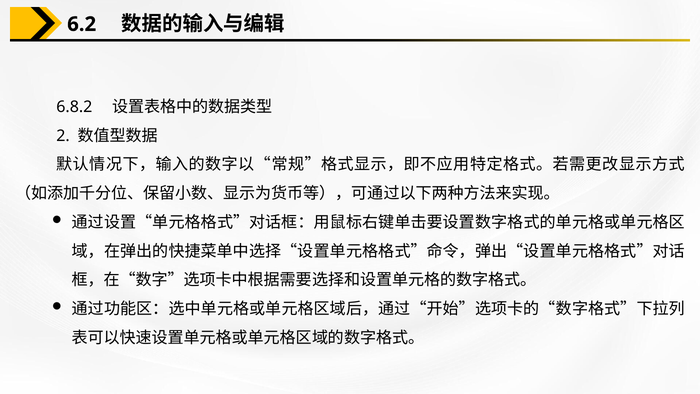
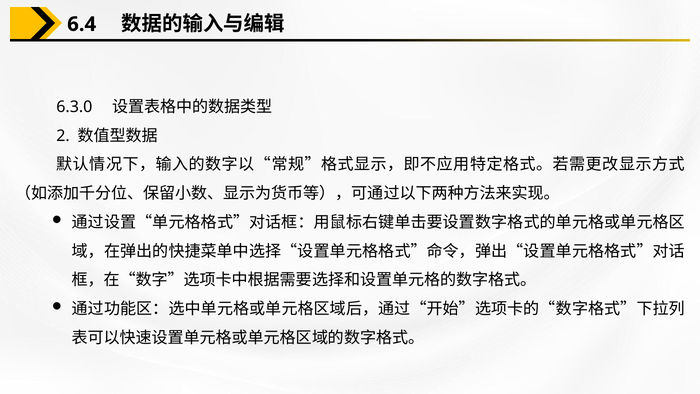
6.2: 6.2 -> 6.4
6.8.2: 6.8.2 -> 6.3.0
